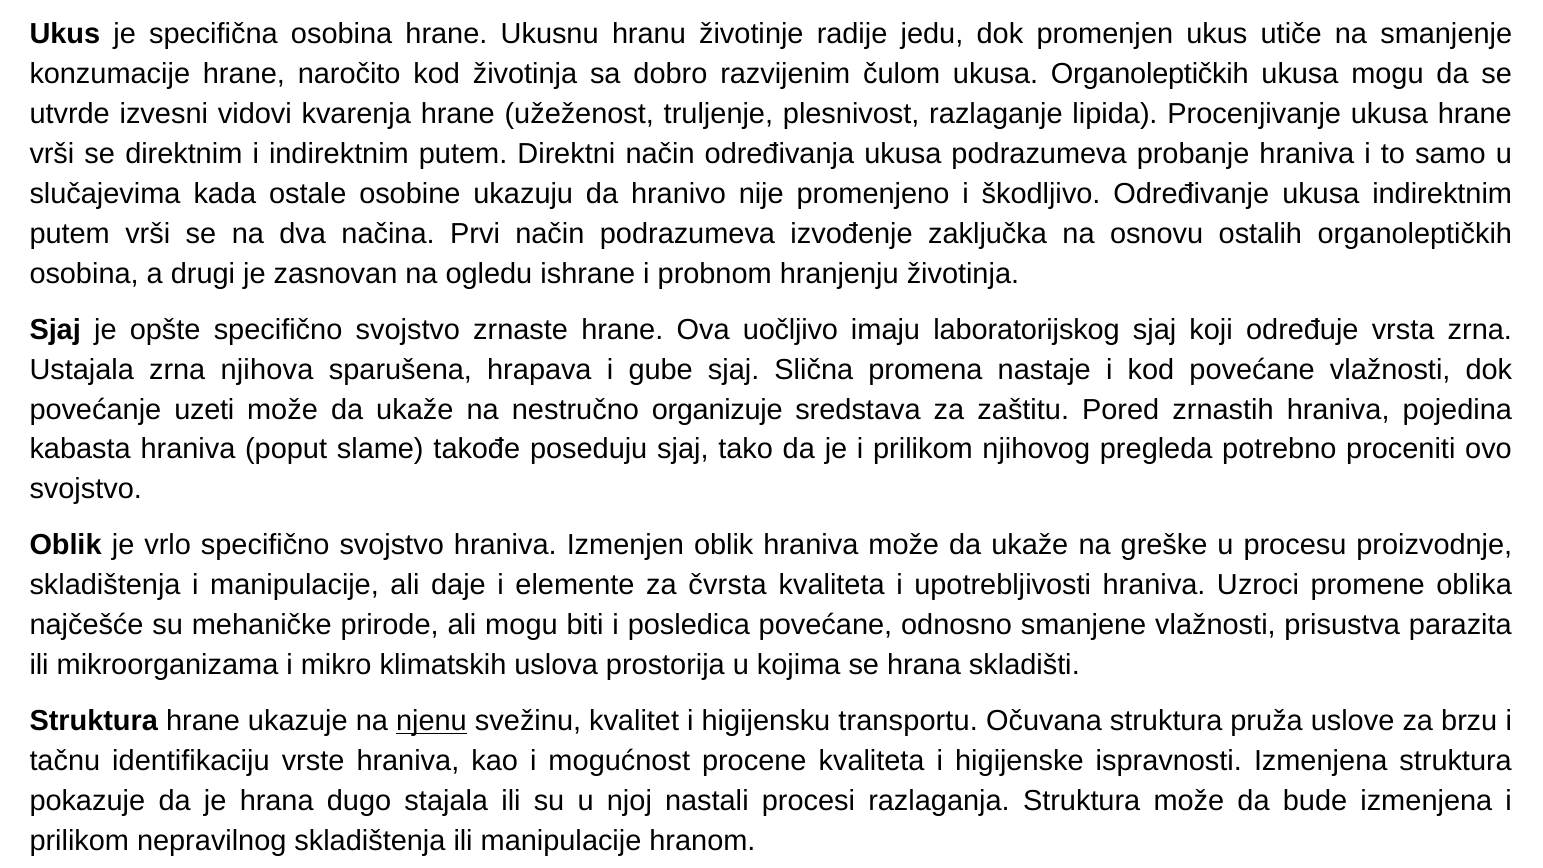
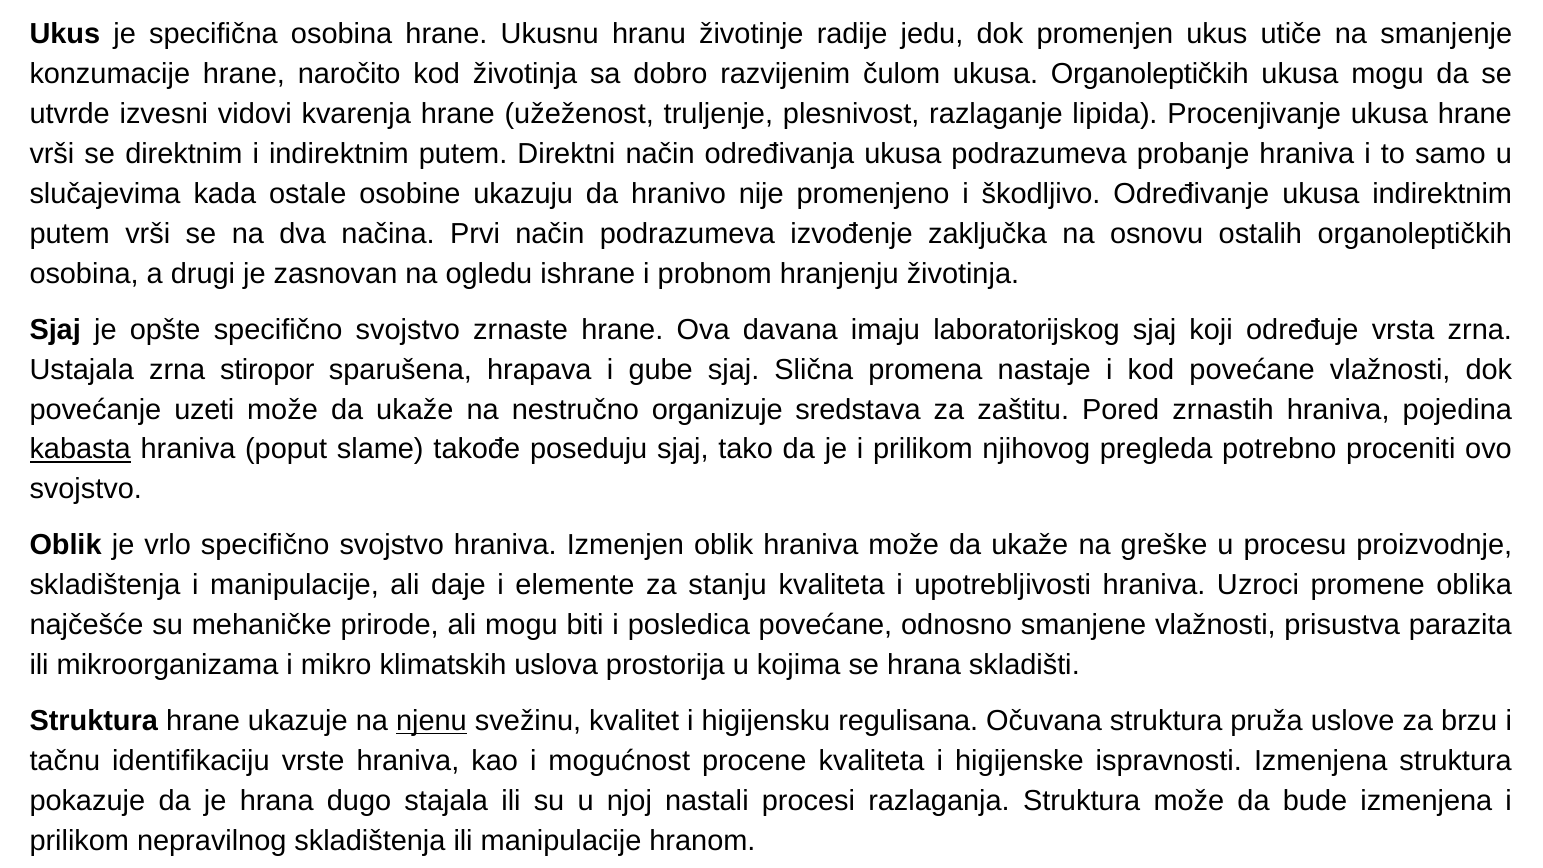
uočljivo: uočljivo -> davana
njihova: njihova -> stiropor
kabasta underline: none -> present
čvrsta: čvrsta -> stanju
transportu: transportu -> regulisana
